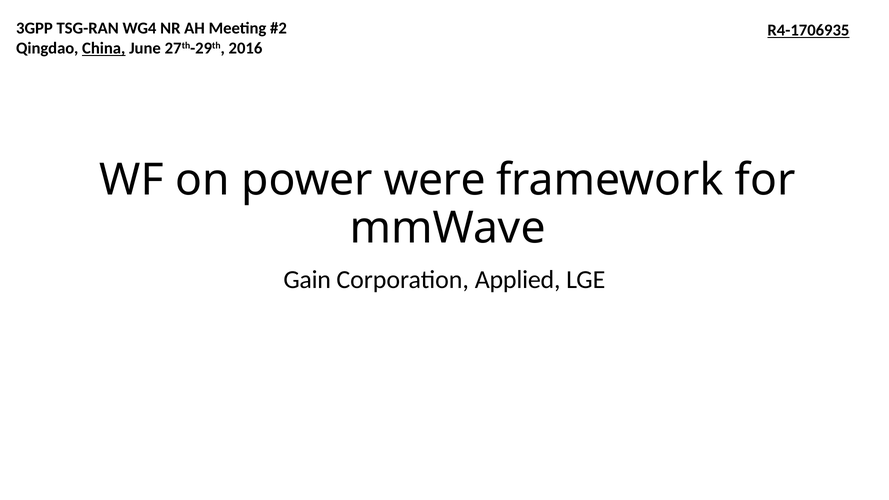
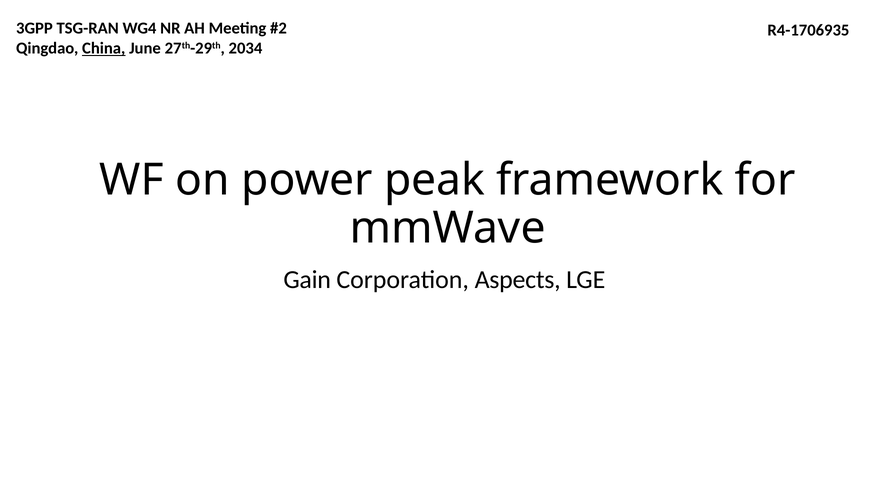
R4-1706935 underline: present -> none
2016: 2016 -> 2034
were: were -> peak
Applied: Applied -> Aspects
